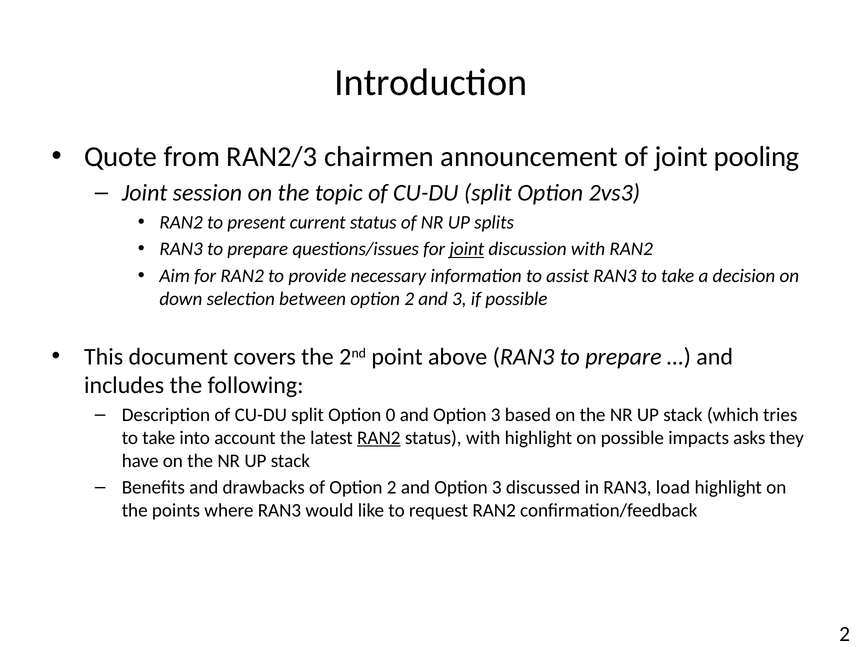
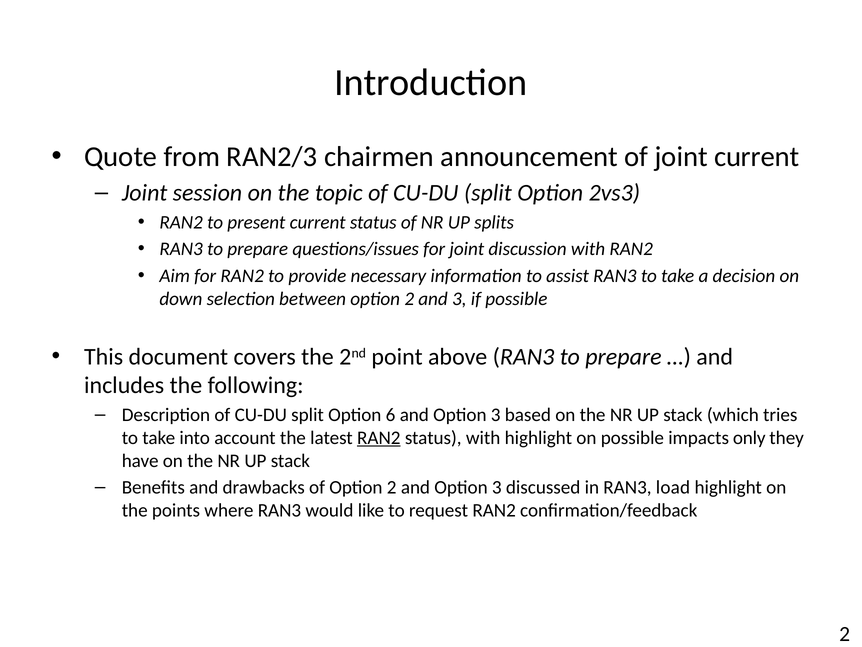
joint pooling: pooling -> current
joint at (467, 249) underline: present -> none
0: 0 -> 6
asks: asks -> only
